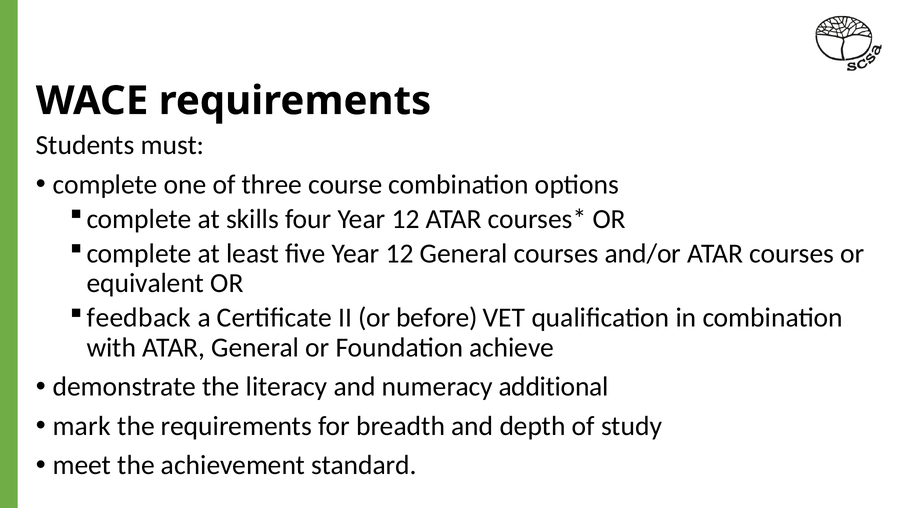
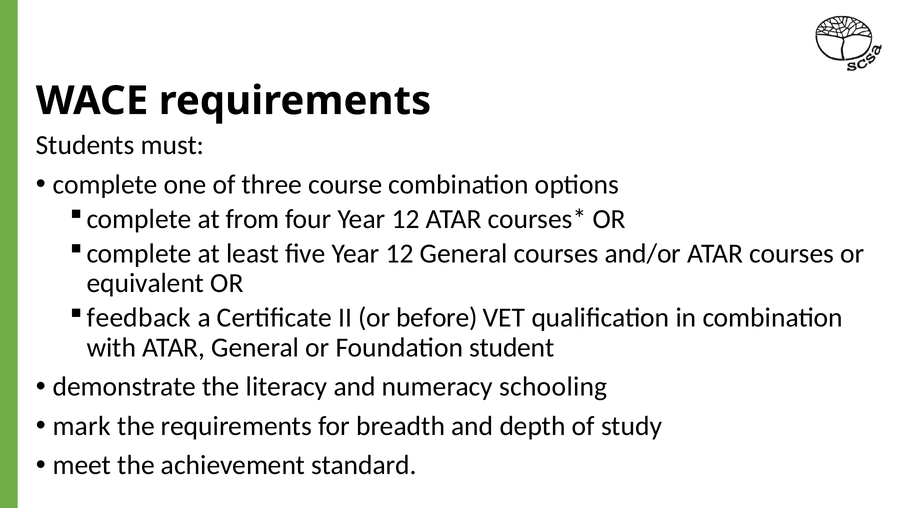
skills: skills -> from
achieve: achieve -> student
additional: additional -> schooling
